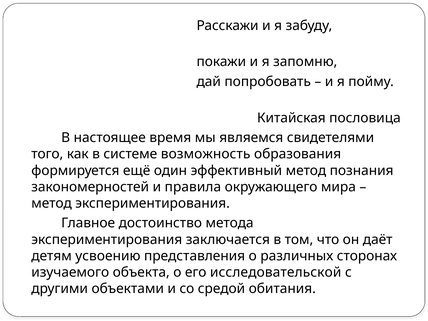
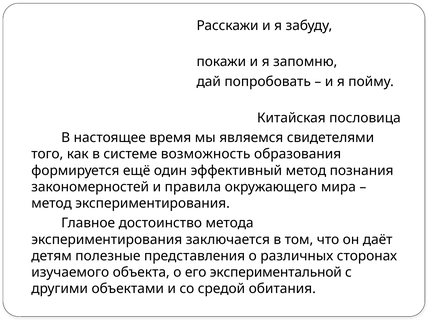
усвоению: усвоению -> полезные
исследовательской: исследовательской -> экспериментальной
